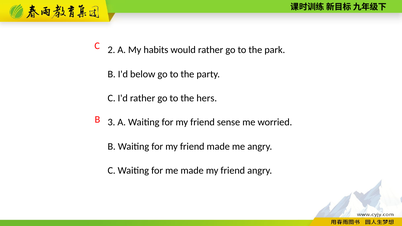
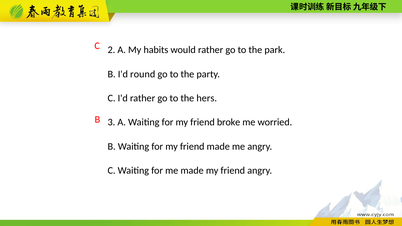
below: below -> round
sense: sense -> broke
